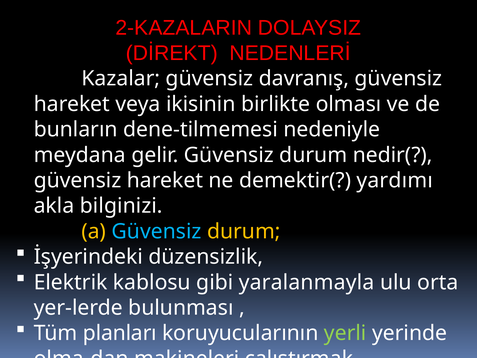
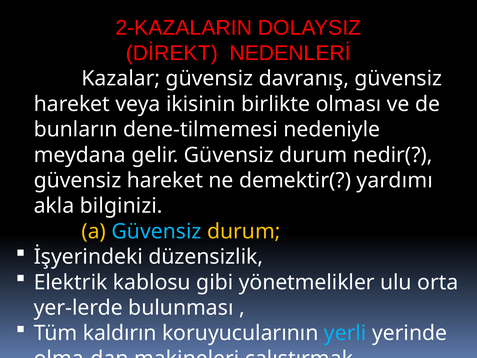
yaralanmayla: yaralanmayla -> yönetmelikler
planları: planları -> kaldırın
yerli colour: light green -> light blue
